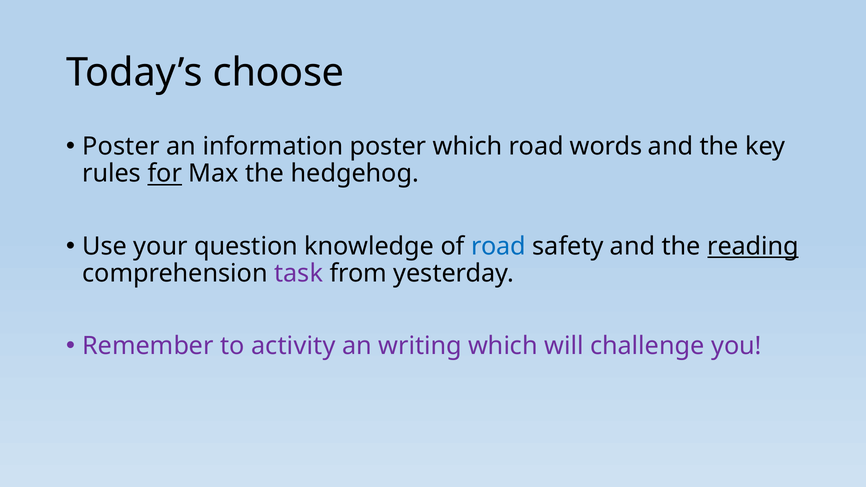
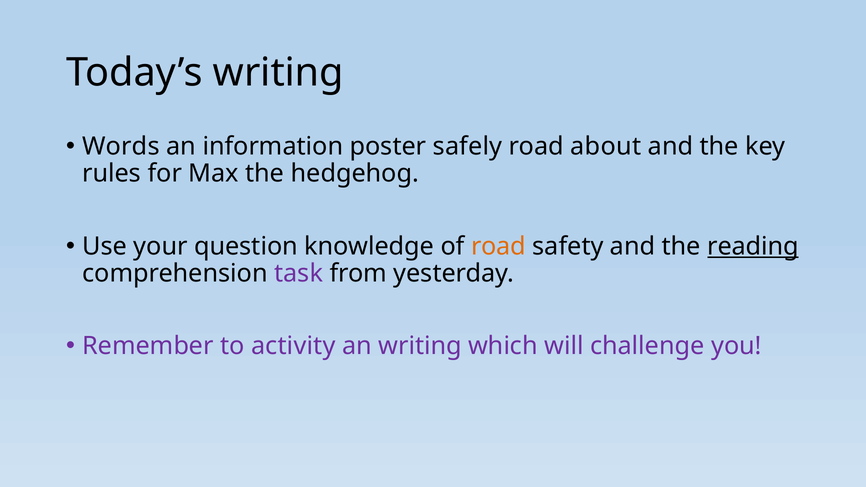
Today’s choose: choose -> writing
Poster at (121, 146): Poster -> Words
poster which: which -> safely
words: words -> about
for underline: present -> none
road at (499, 246) colour: blue -> orange
